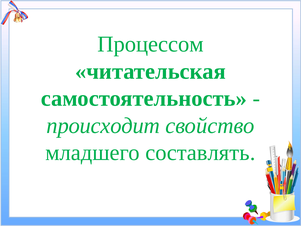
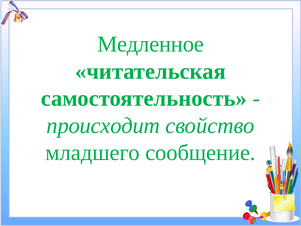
Процессом: Процессом -> Медленное
составлять: составлять -> сообщение
